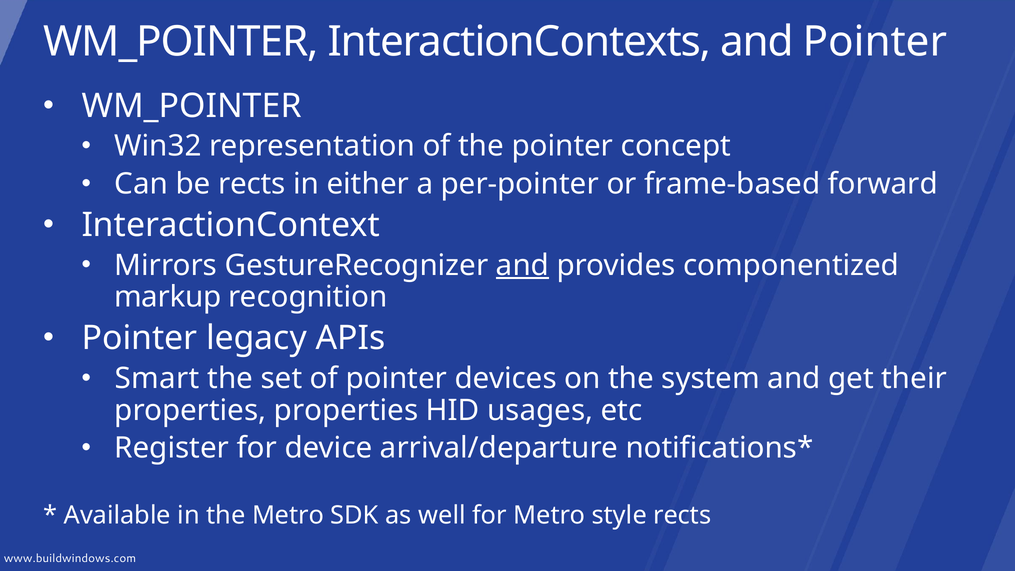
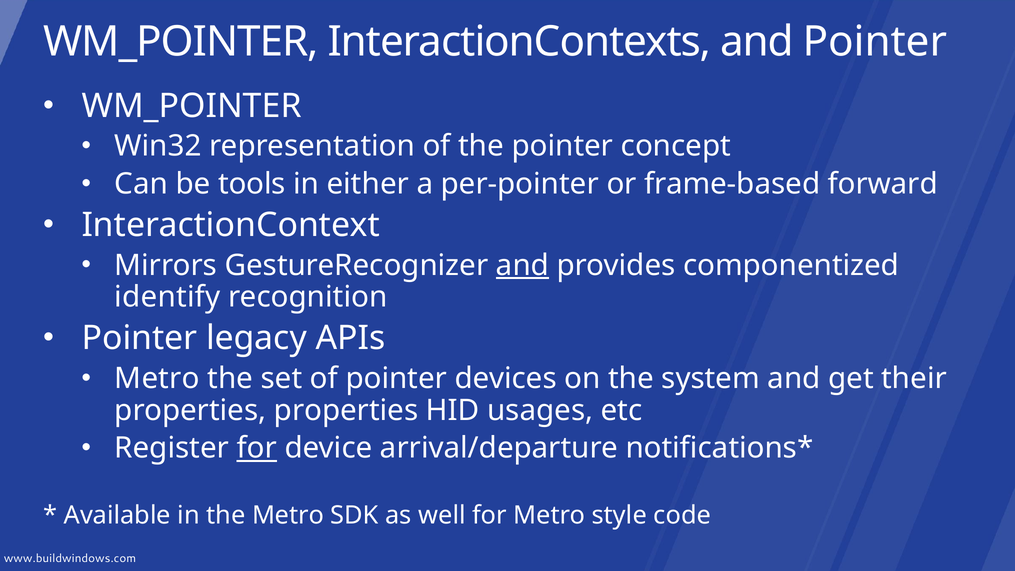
be rects: rects -> tools
markup: markup -> identify
Smart at (157, 378): Smart -> Metro
for at (257, 448) underline: none -> present
style rects: rects -> code
